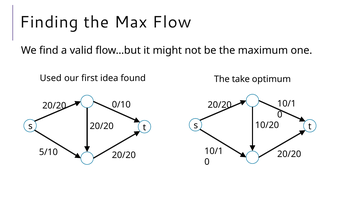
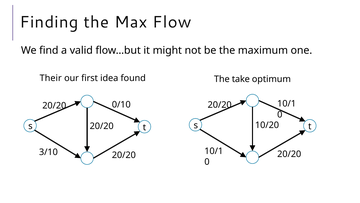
Used: Used -> Their
5/10: 5/10 -> 3/10
